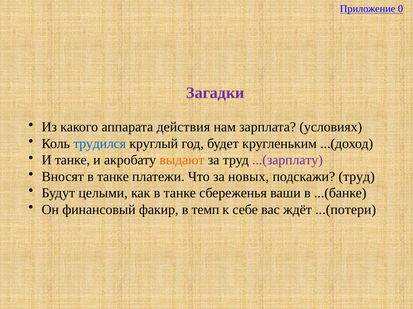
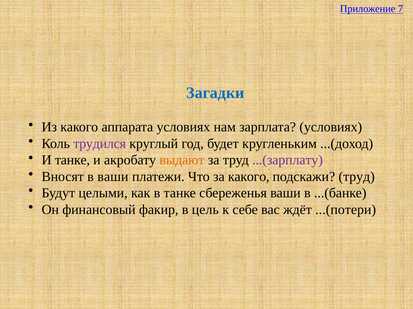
0: 0 -> 7
Загадки colour: purple -> blue
аппарата действия: действия -> условиях
трудился colour: blue -> purple
Вносят в танке: танке -> ваши
за новых: новых -> какого
темп: темп -> цель
